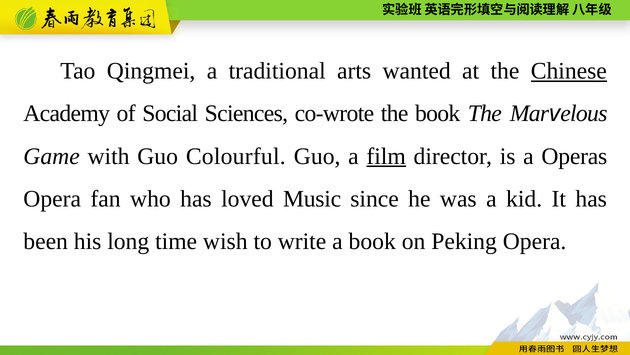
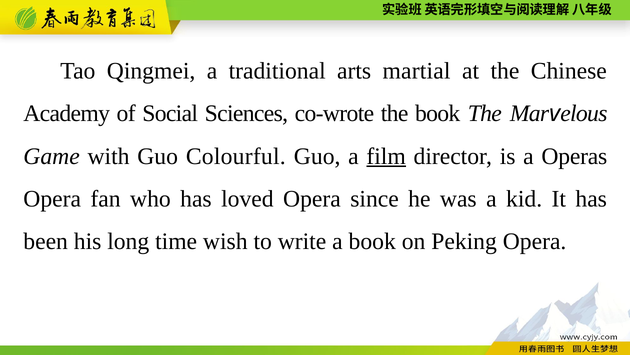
wanted: wanted -> martial
Chinese underline: present -> none
loved Music: Music -> Opera
